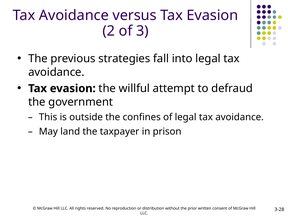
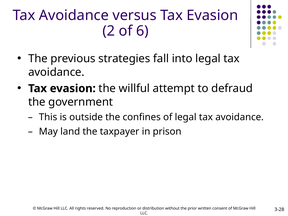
3: 3 -> 6
